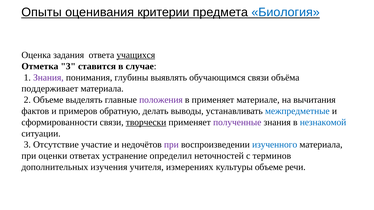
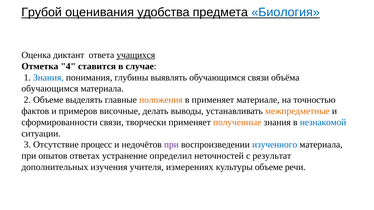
Опыты: Опыты -> Грубой
критерии: критерии -> удобства
задания: задания -> диктант
Отметка 3: 3 -> 4
Знания at (48, 78) colour: purple -> blue
поддерживает at (50, 89): поддерживает -> обучающимся
положения colour: purple -> orange
вычитания: вычитания -> точностью
обратную: обратную -> височные
межпредметные colour: blue -> orange
творчески underline: present -> none
полученные colour: purple -> orange
участие: участие -> процесс
оценки: оценки -> опытов
терминов: терминов -> результат
